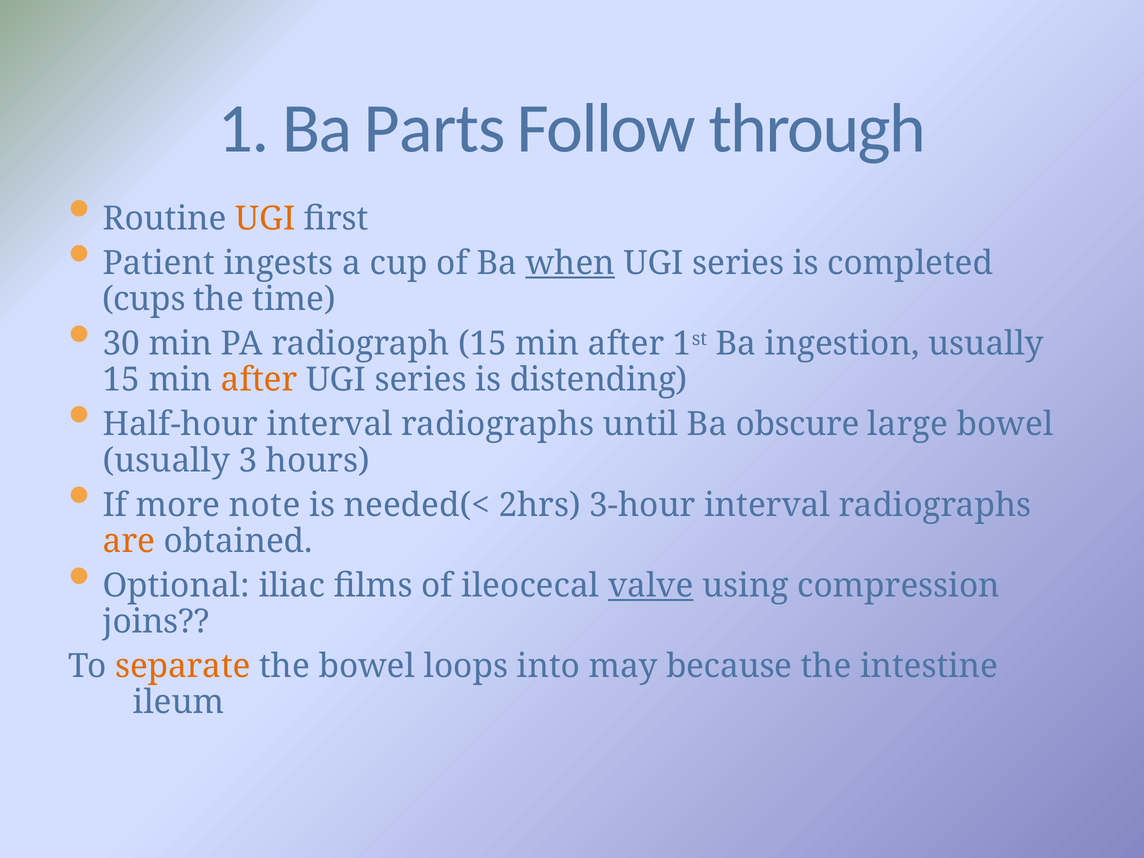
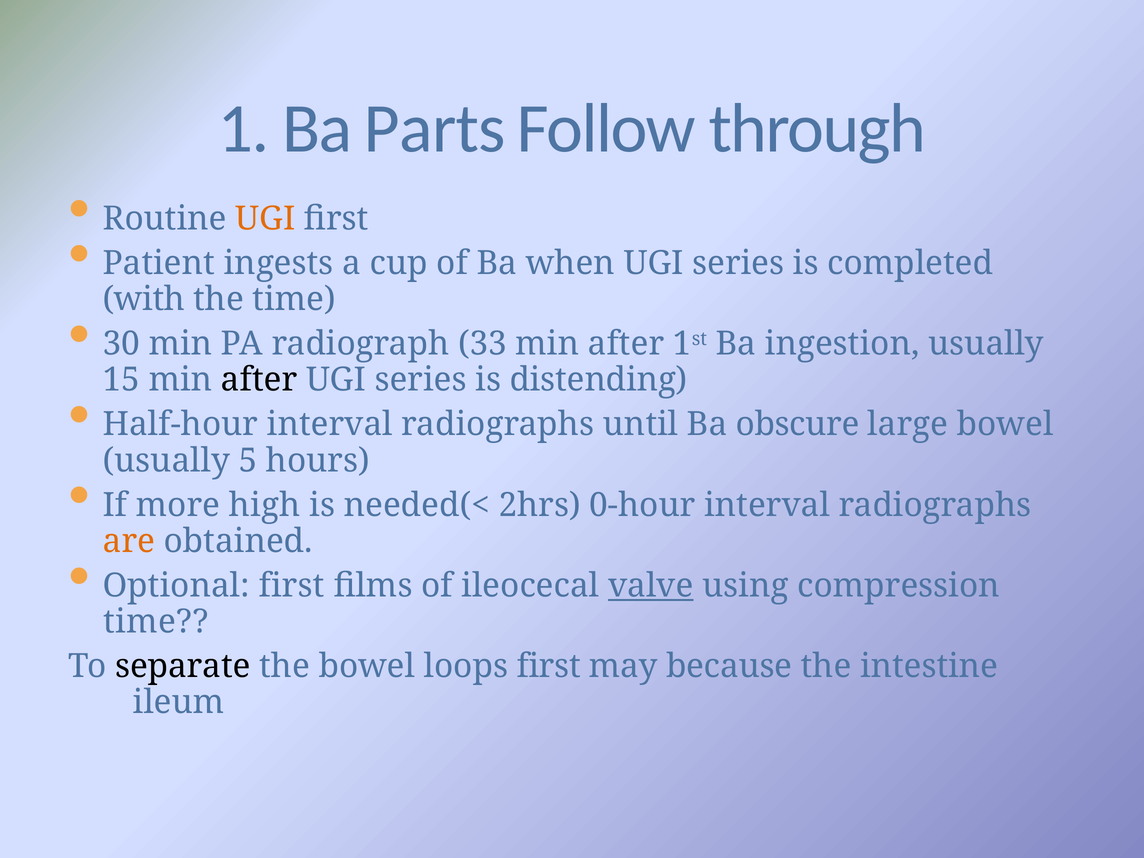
when underline: present -> none
cups: cups -> with
radiograph 15: 15 -> 33
after at (259, 380) colour: orange -> black
3: 3 -> 5
note: note -> high
3-hour: 3-hour -> 0-hour
Optional iliac: iliac -> first
joins at (156, 622): joins -> time
separate colour: orange -> black
loops into: into -> first
